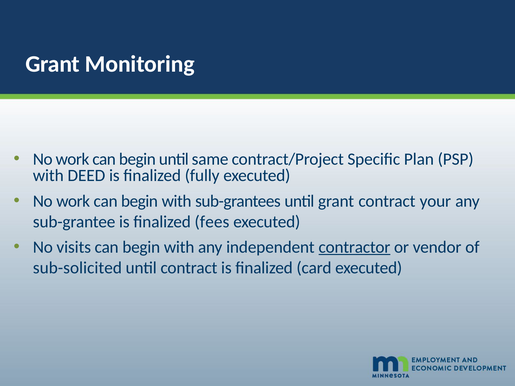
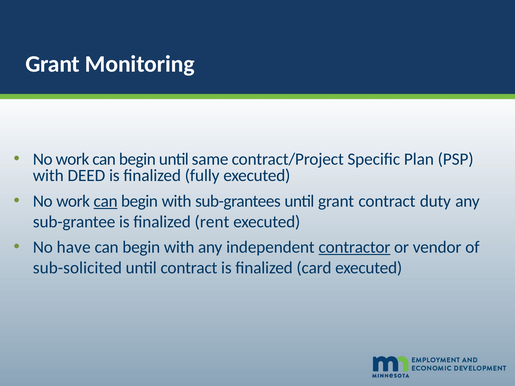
can at (106, 201) underline: none -> present
your: your -> duty
fees: fees -> rent
visits: visits -> have
